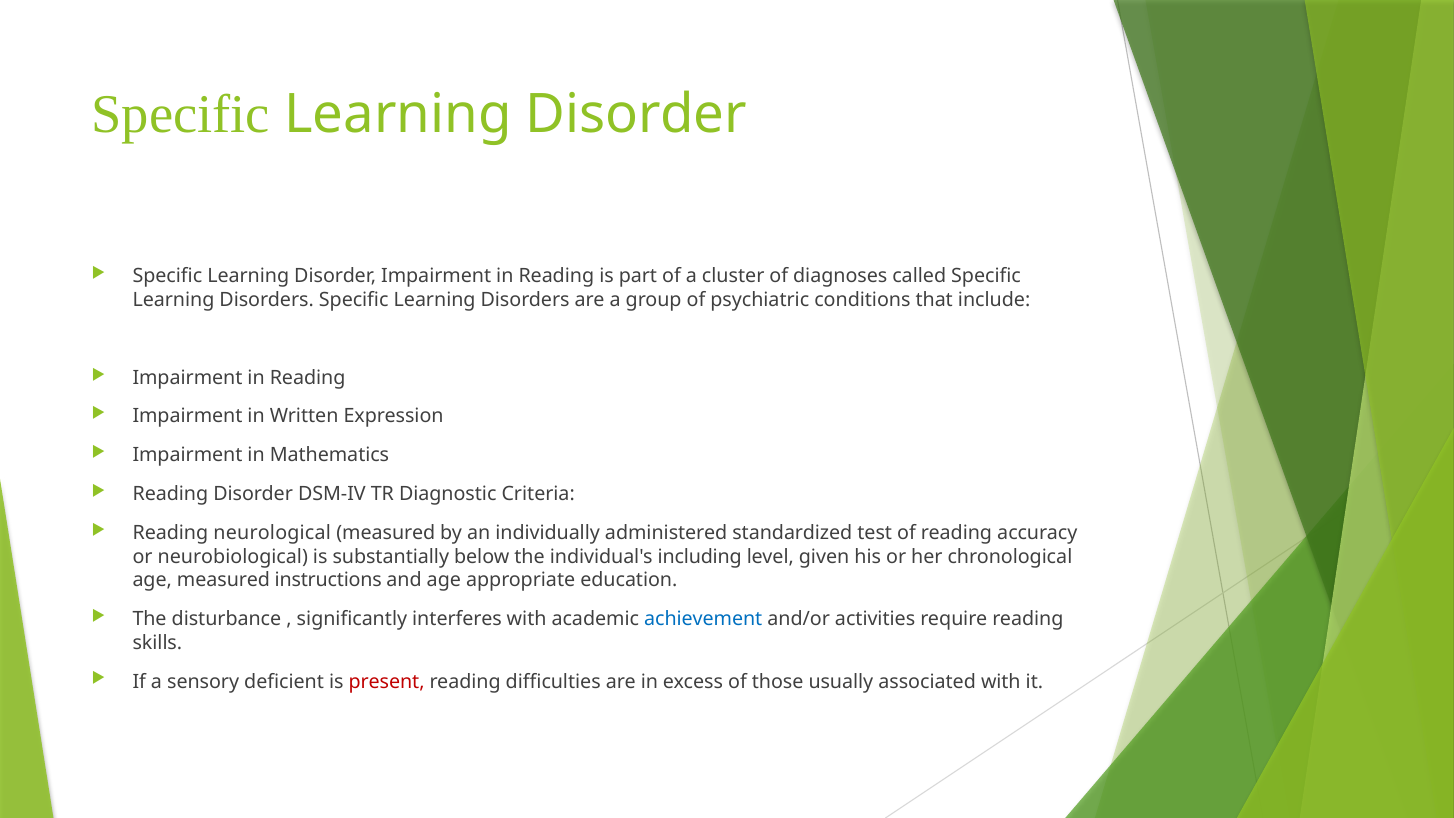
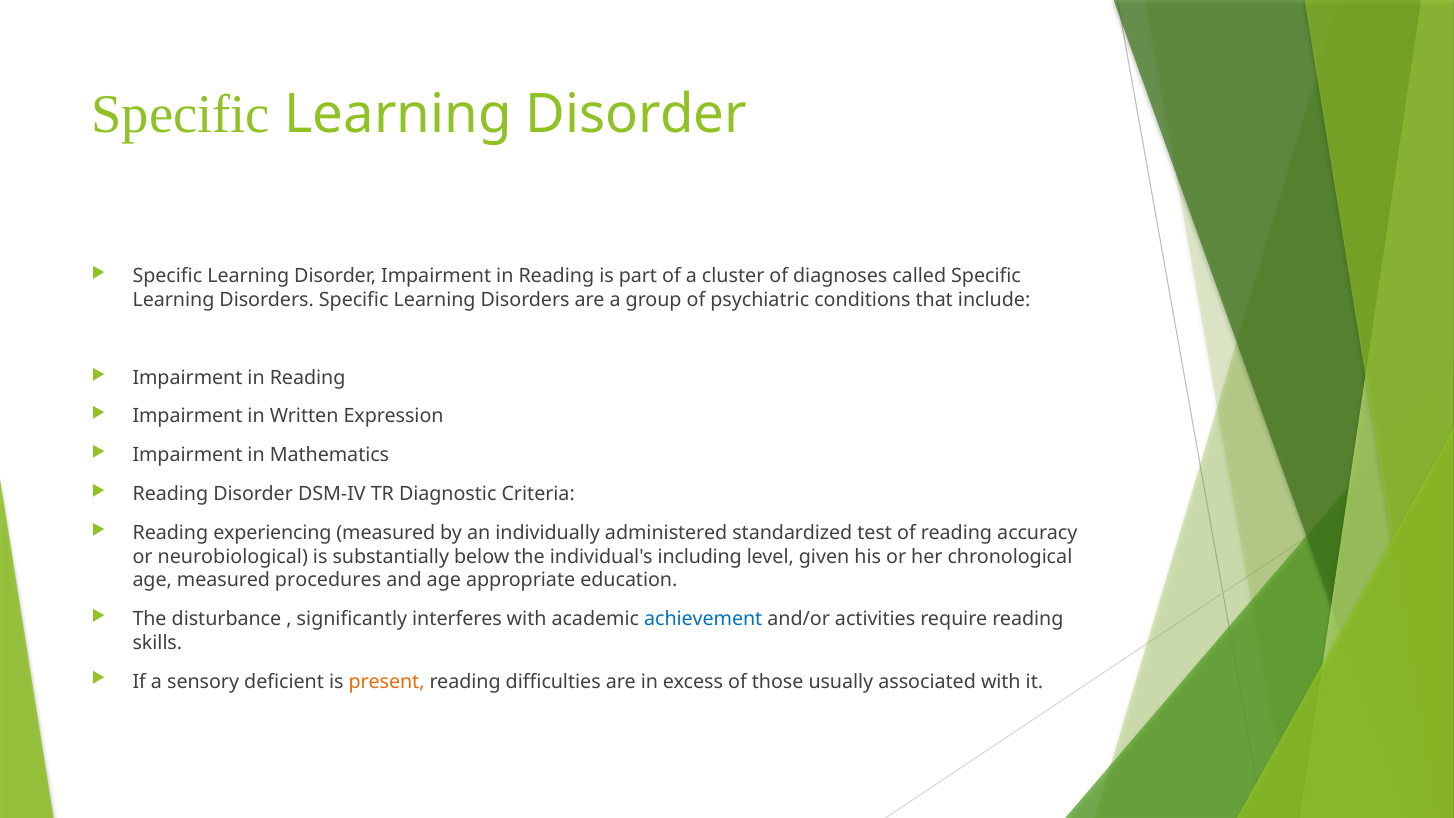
neurological: neurological -> experiencing
instructions: instructions -> procedures
present colour: red -> orange
